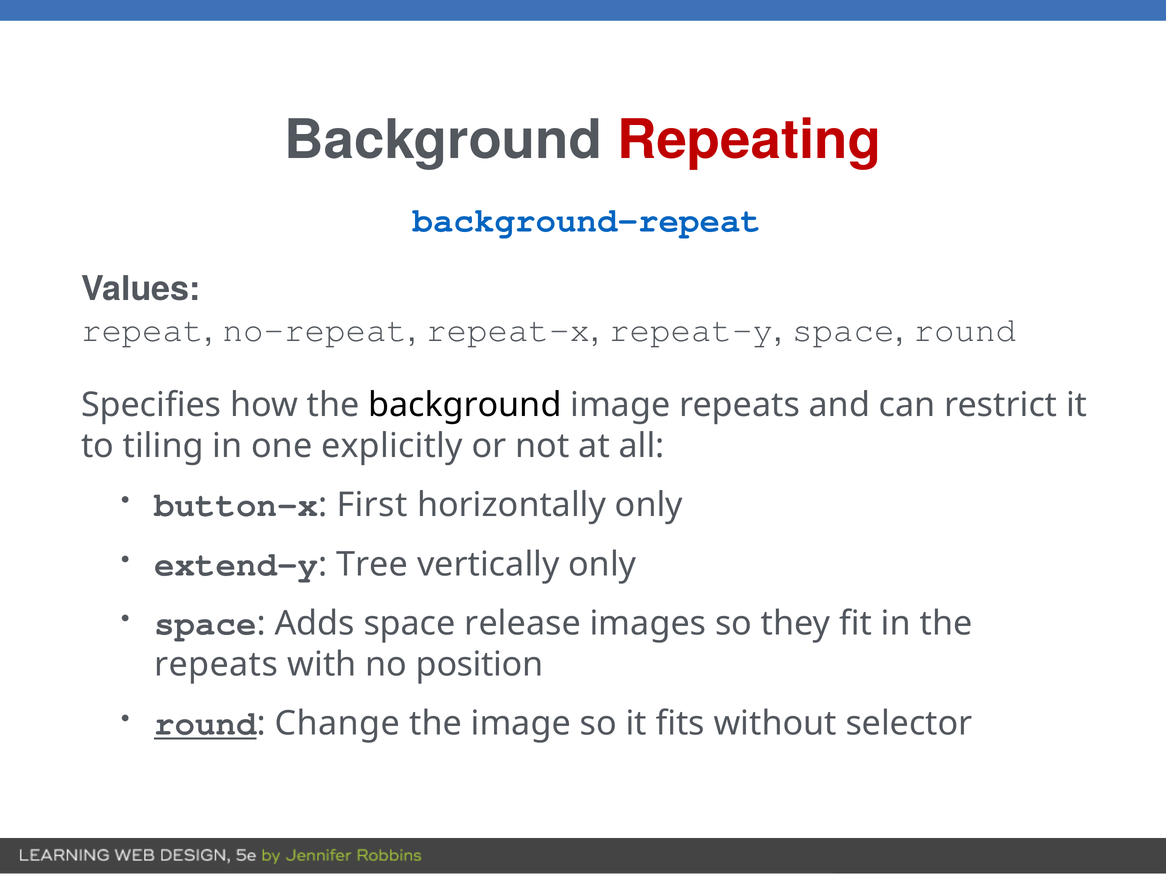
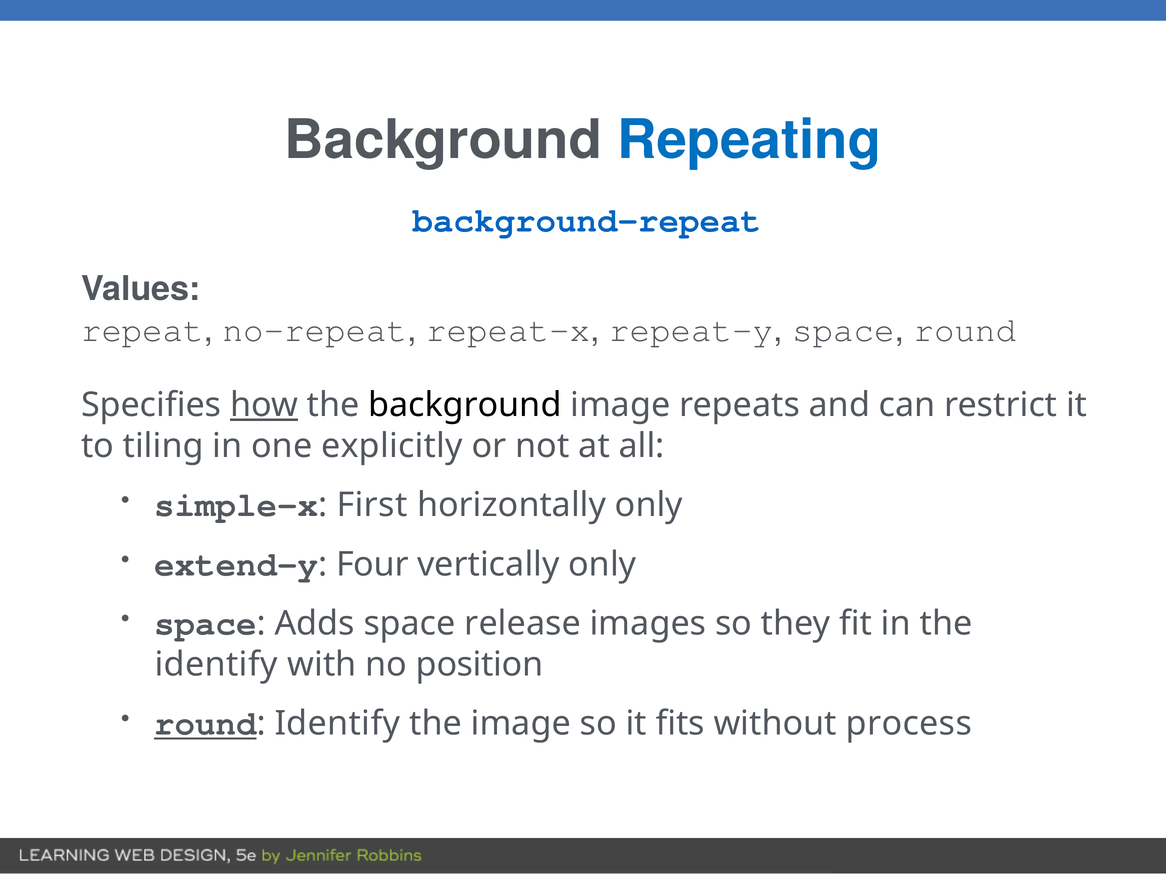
Repeating colour: red -> blue
how underline: none -> present
button-x: button-x -> simple-x
Tree: Tree -> Four
repeats at (216, 665): repeats -> identify
Change at (337, 724): Change -> Identify
selector: selector -> process
